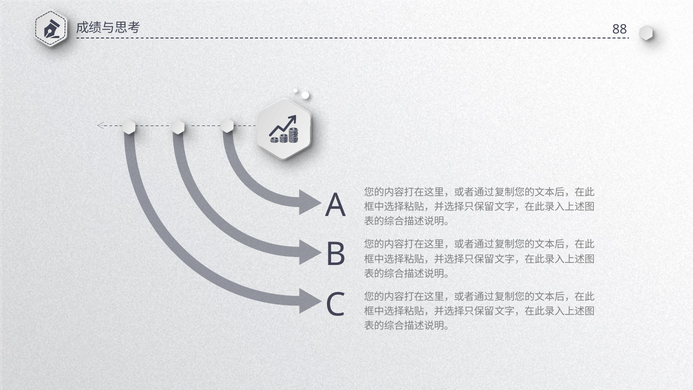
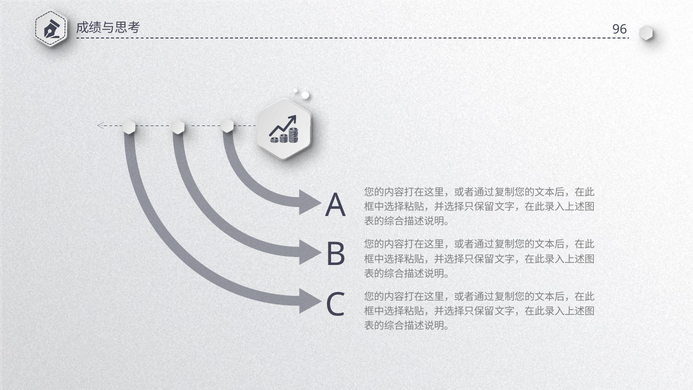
88: 88 -> 96
